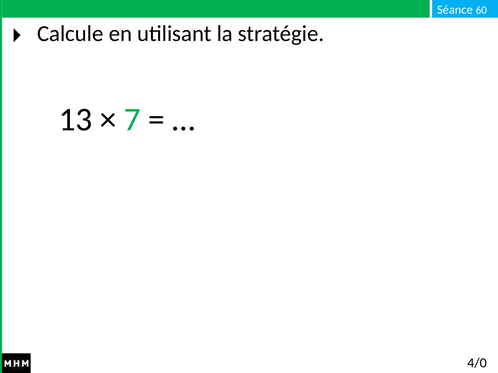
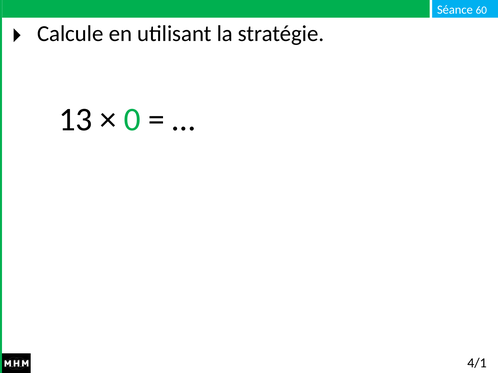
7: 7 -> 0
4/0: 4/0 -> 4/1
